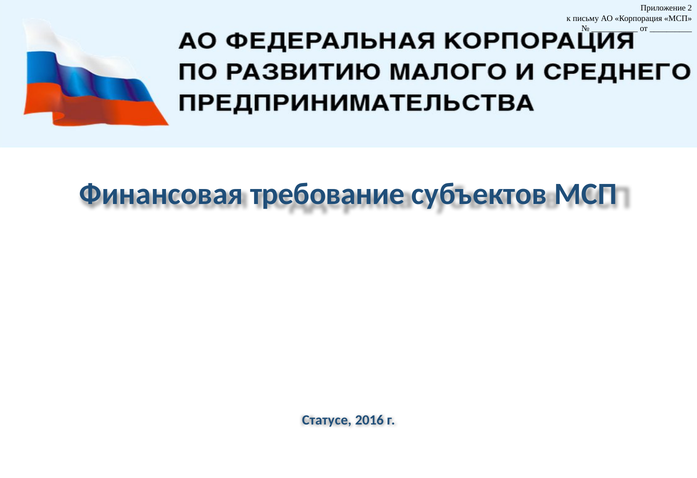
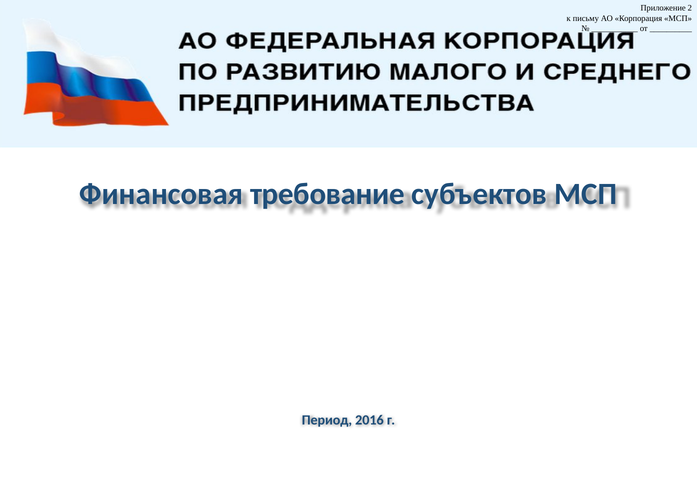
Статусе: Статусе -> Период
